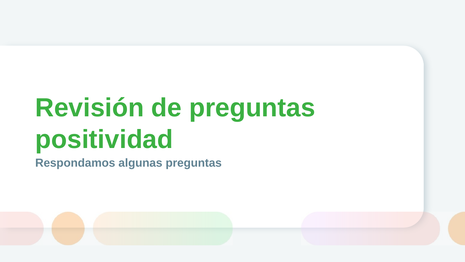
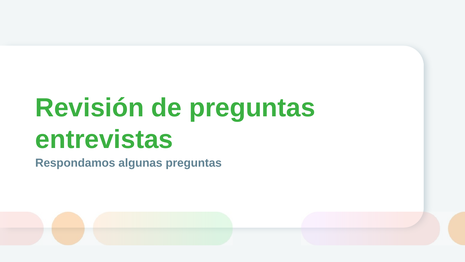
positividad: positividad -> entrevistas
